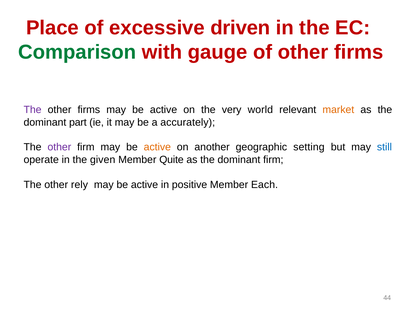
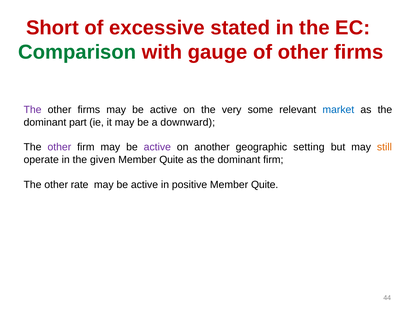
Place: Place -> Short
driven: driven -> stated
world: world -> some
market colour: orange -> blue
accurately: accurately -> downward
active at (157, 147) colour: orange -> purple
still colour: blue -> orange
rely: rely -> rate
Each at (265, 185): Each -> Quite
